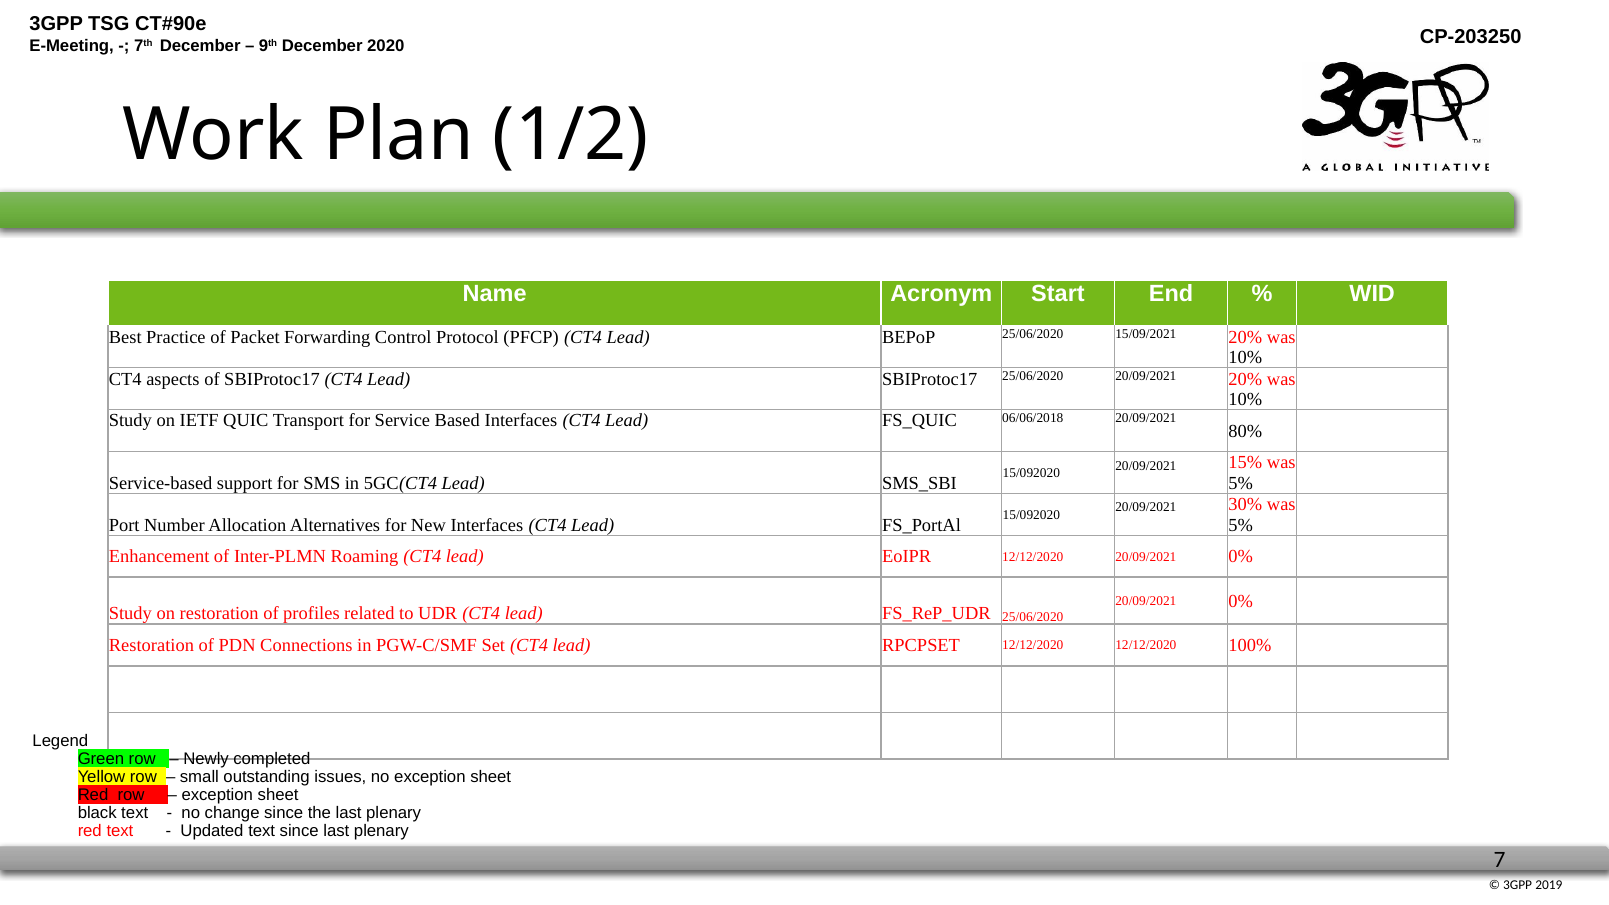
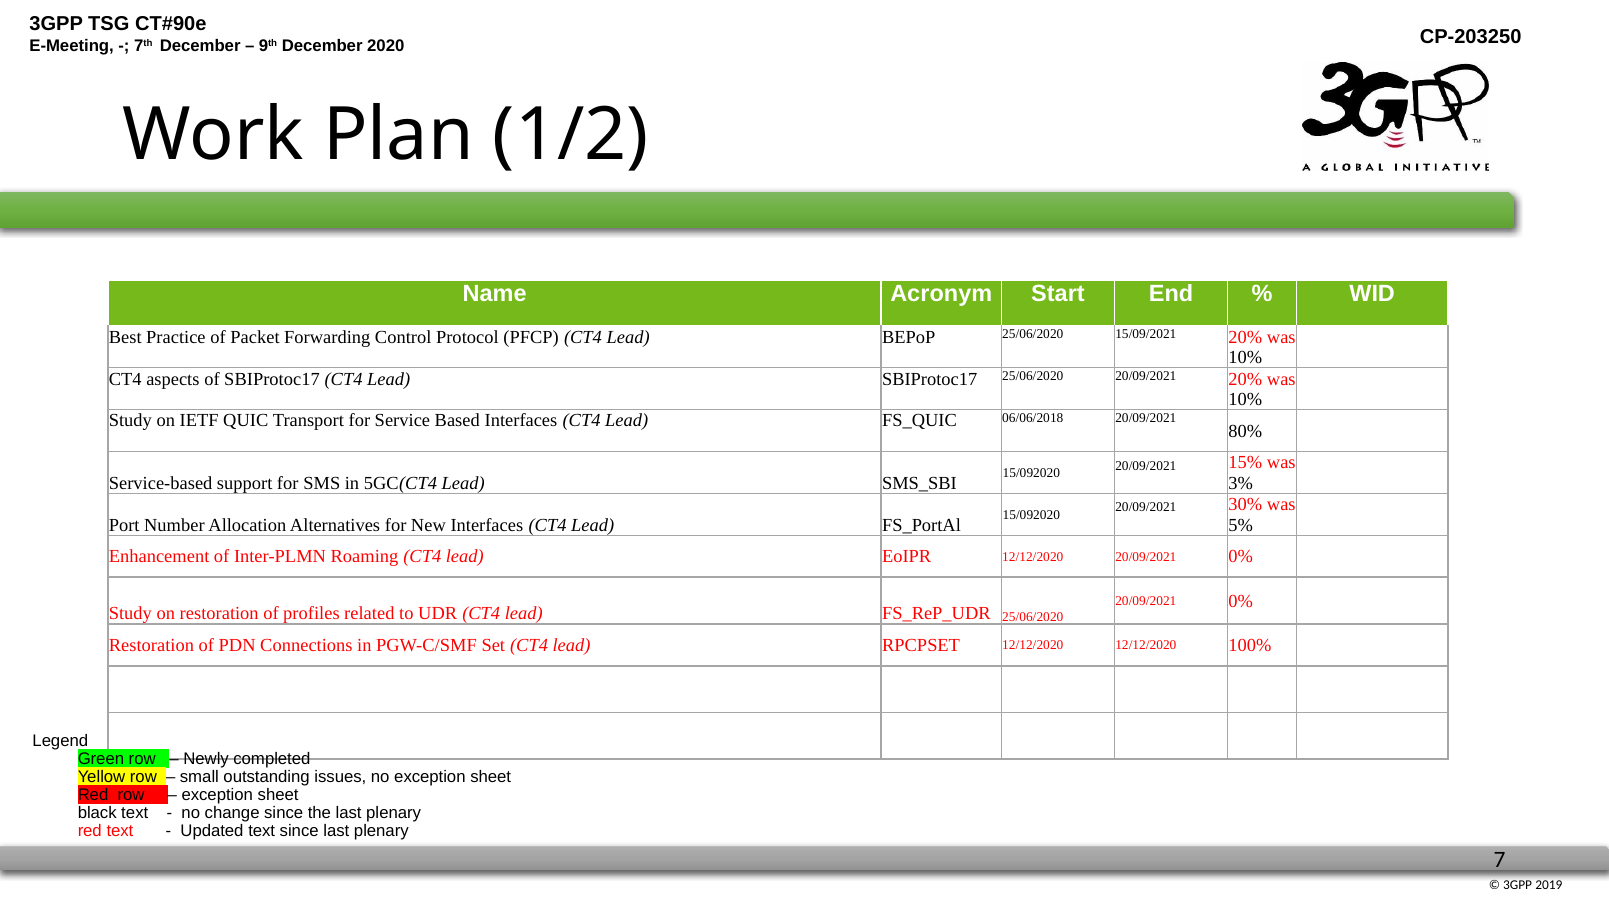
5% at (1241, 483): 5% -> 3%
